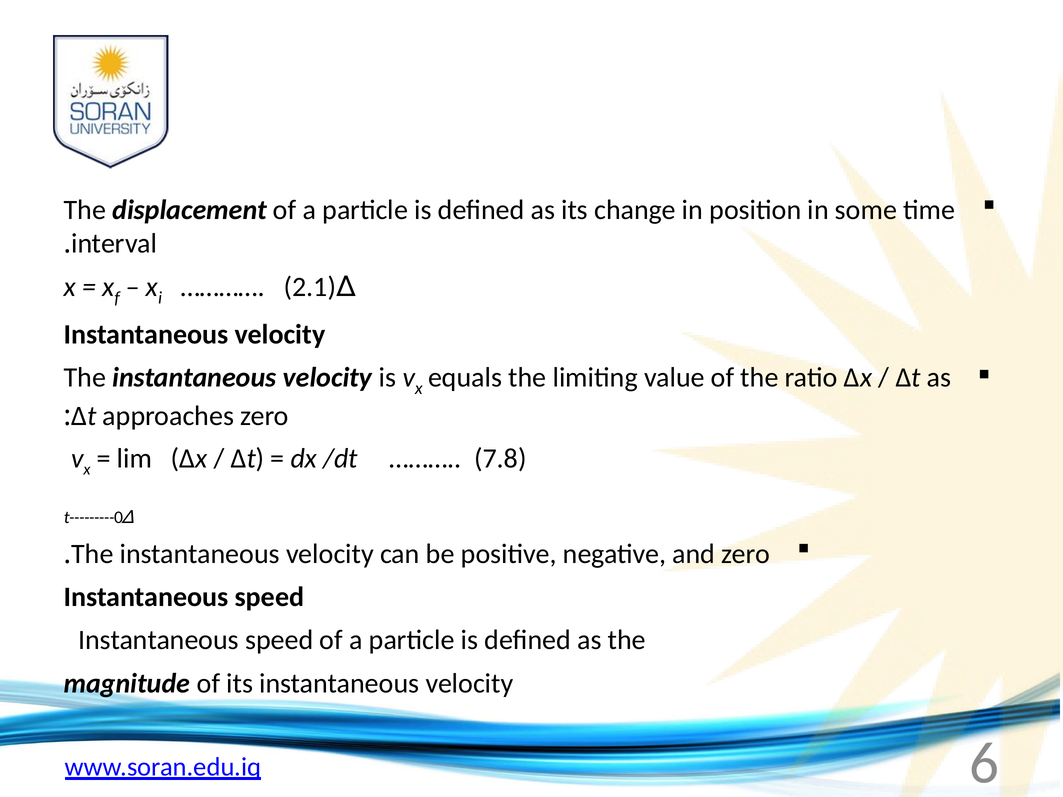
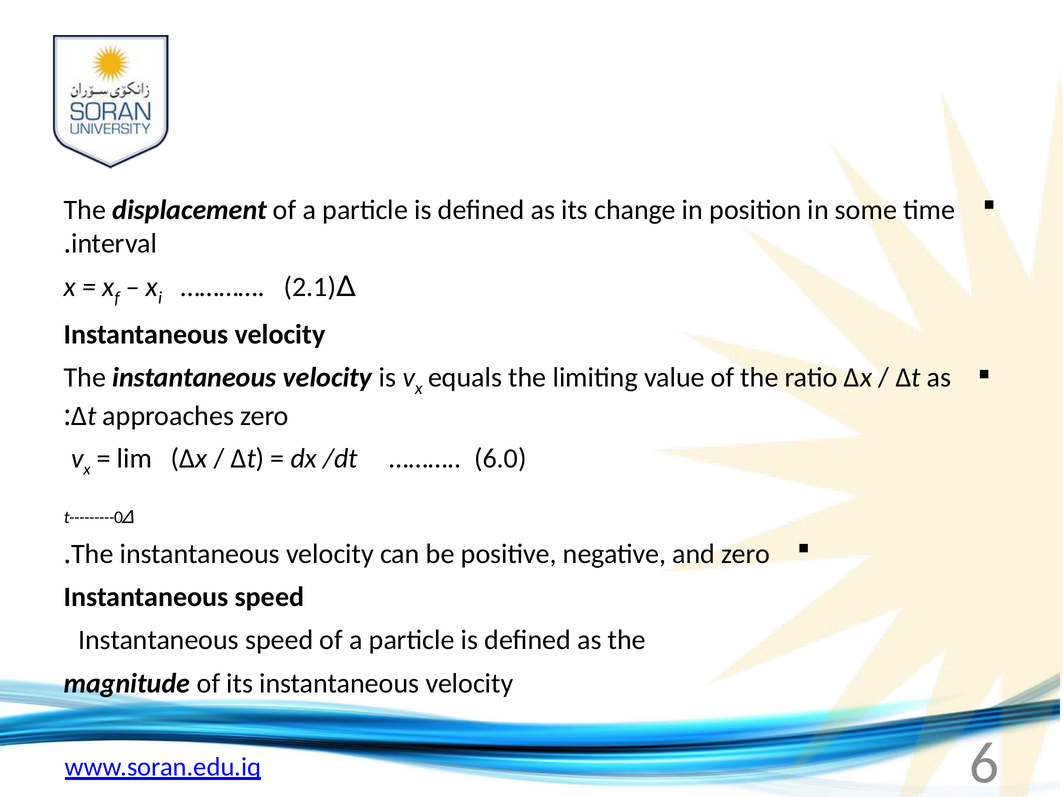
7.8: 7.8 -> 6.0
